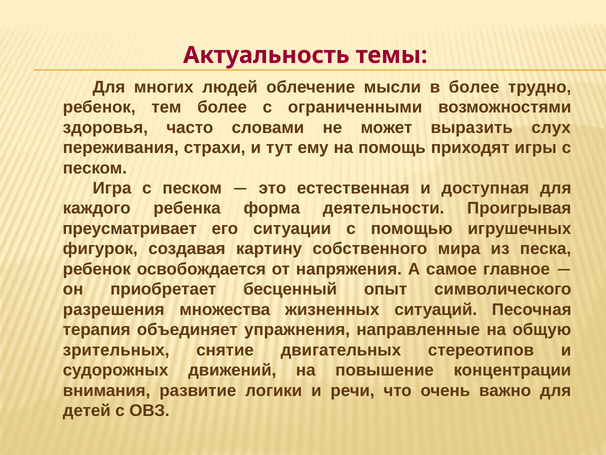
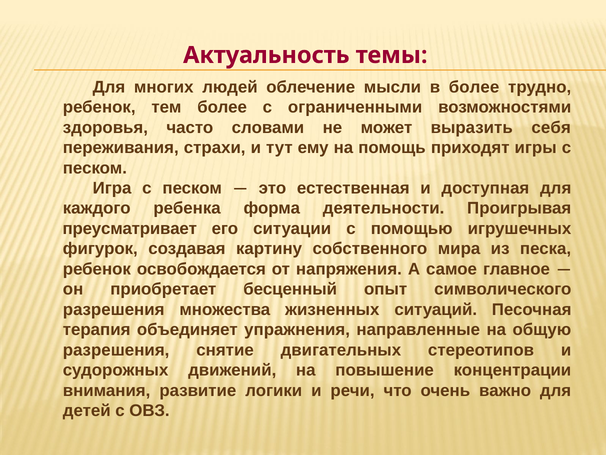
слух: слух -> себя
зрительных at (116, 350): зрительных -> разрешения
